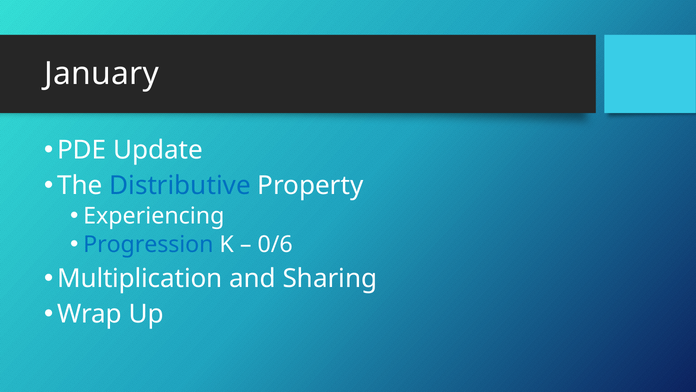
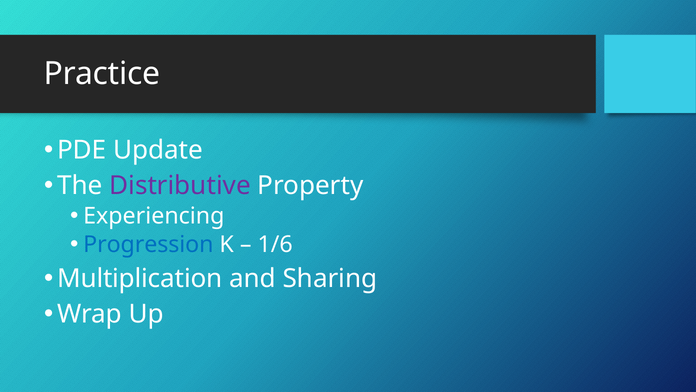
January: January -> Practice
Distributive colour: blue -> purple
0/6: 0/6 -> 1/6
